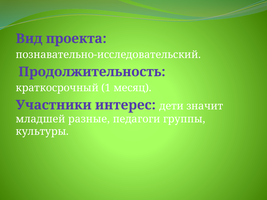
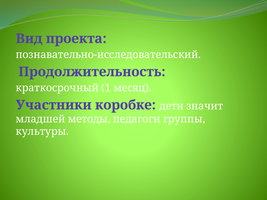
интерес: интерес -> коробке
разные: разные -> методы
